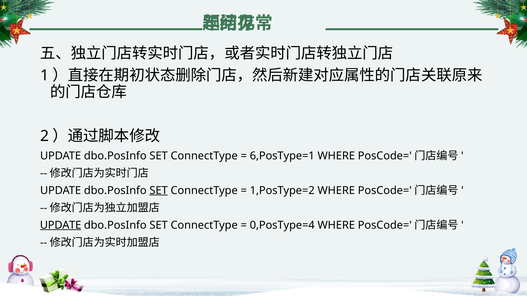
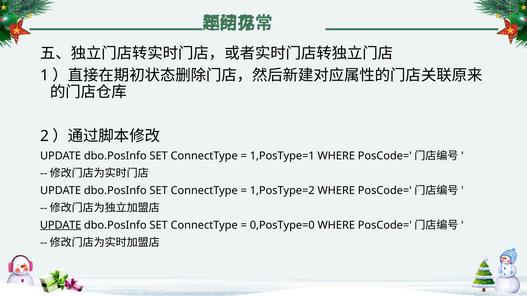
6,PosType=1: 6,PosType=1 -> 1,PosType=1
SET at (159, 191) underline: present -> none
0,PosType=4: 0,PosType=4 -> 0,PosType=0
